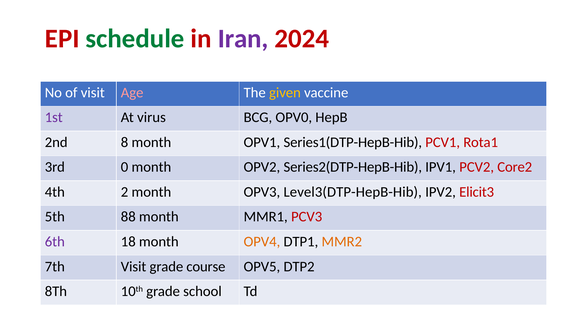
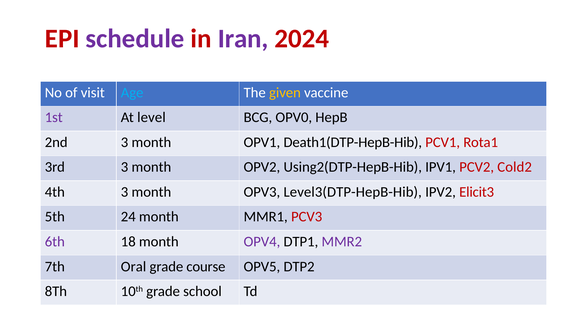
schedule colour: green -> purple
Age colour: pink -> light blue
virus: virus -> level
2nd 8: 8 -> 3
Series1(DTP-HepB-Hib: Series1(DTP-HepB-Hib -> Death1(DTP-HepB-Hib
3rd 0: 0 -> 3
Series2(DTP-HepB-Hib: Series2(DTP-HepB-Hib -> Using2(DTP-HepB-Hib
Core2: Core2 -> Cold2
4th 2: 2 -> 3
88: 88 -> 24
OPV4 colour: orange -> purple
MMR2 colour: orange -> purple
7th Visit: Visit -> Oral
